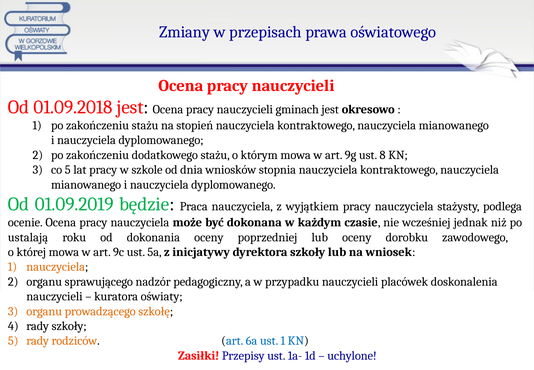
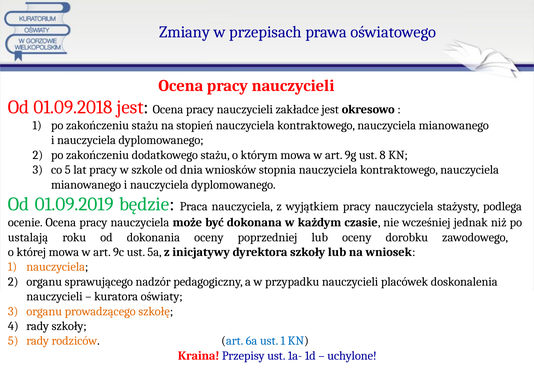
gminach: gminach -> zakładce
Zasiłki: Zasiłki -> Kraina
